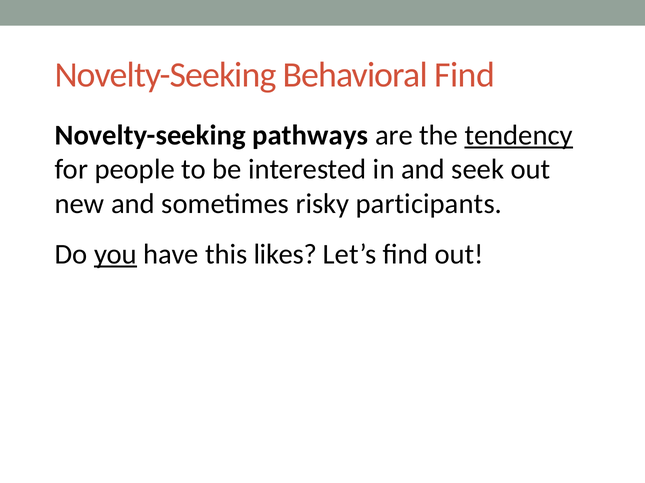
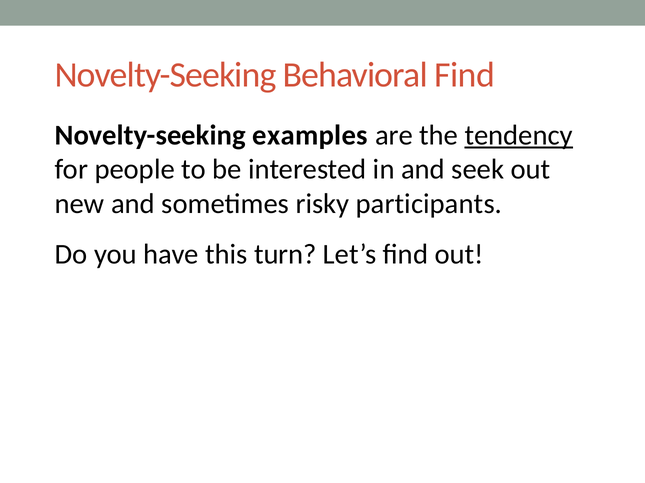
pathways: pathways -> examples
you underline: present -> none
likes: likes -> turn
